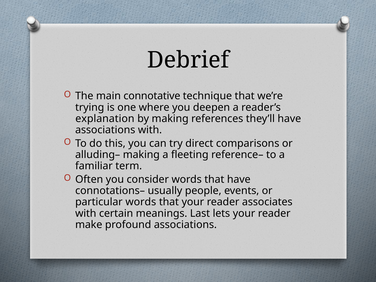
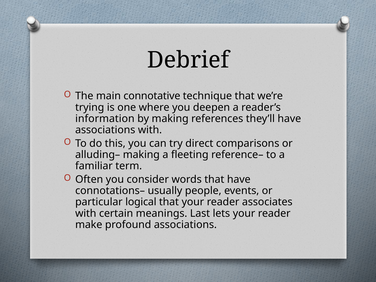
explanation: explanation -> information
particular words: words -> logical
